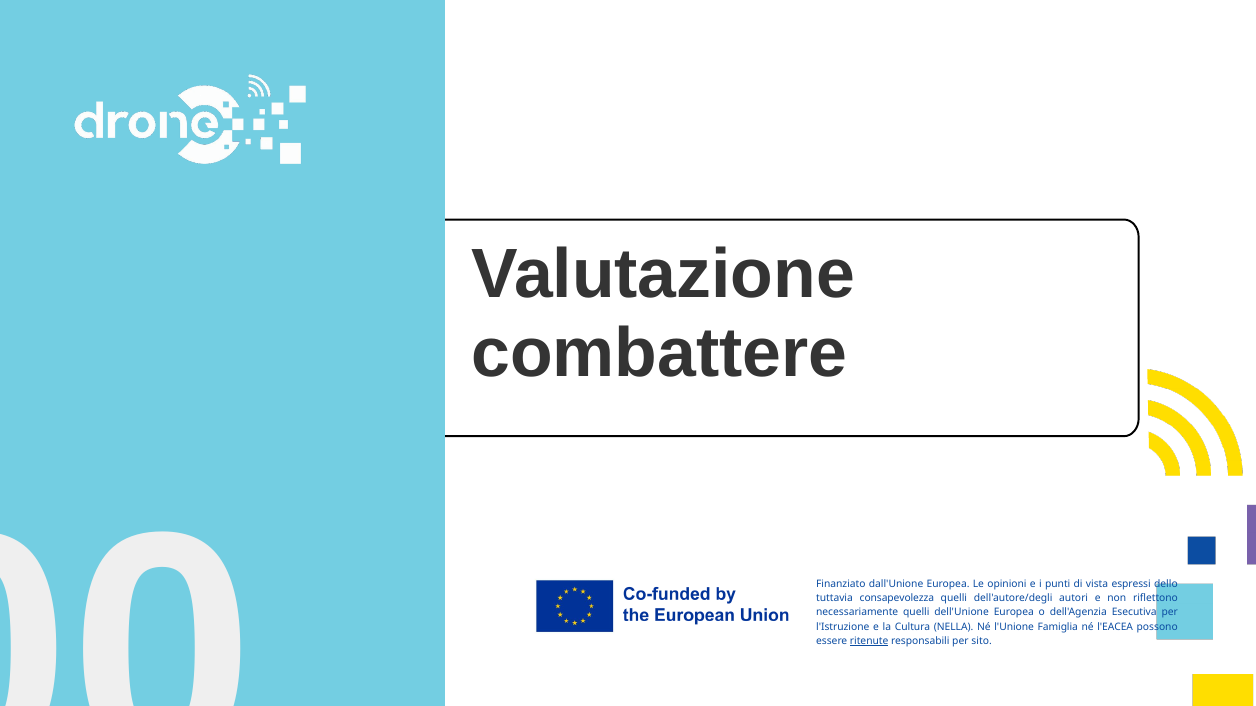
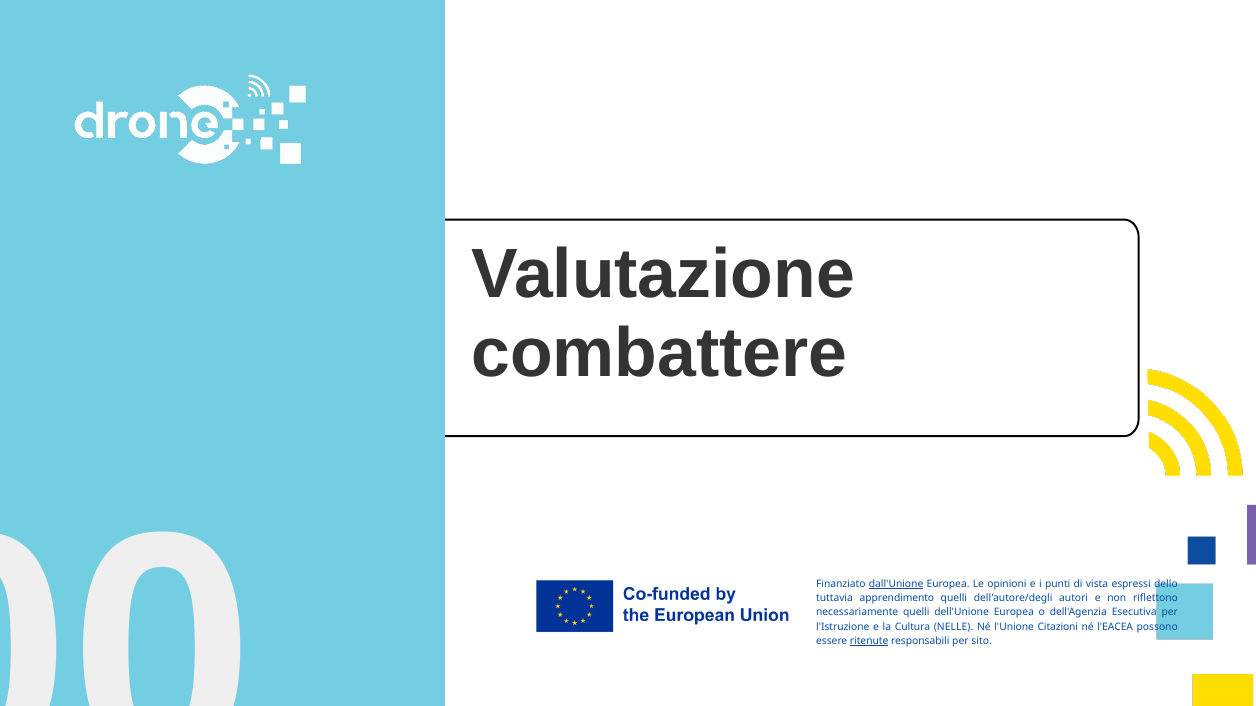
dall'Unione underline: none -> present
consapevolezza: consapevolezza -> apprendimento
NELLA: NELLA -> NELLE
Famiglia: Famiglia -> Citazioni
